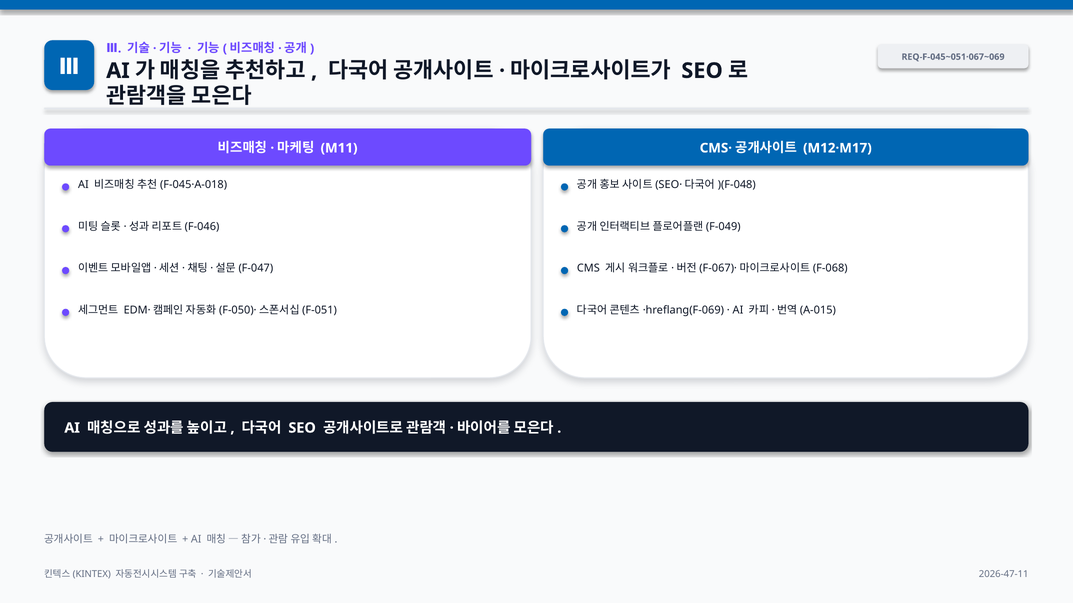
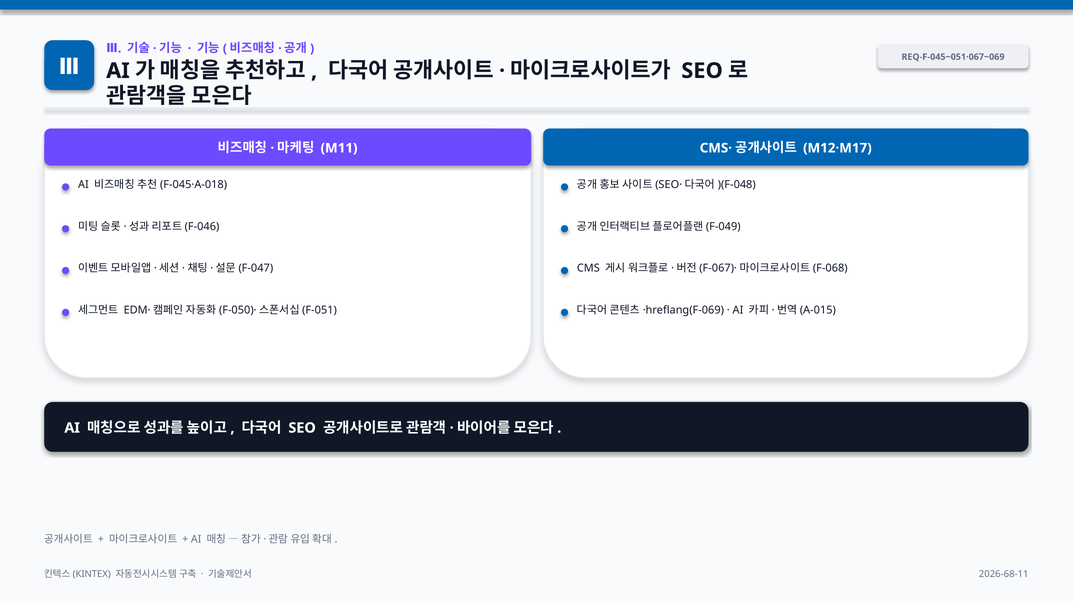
2026-47-11: 2026-47-11 -> 2026-68-11
